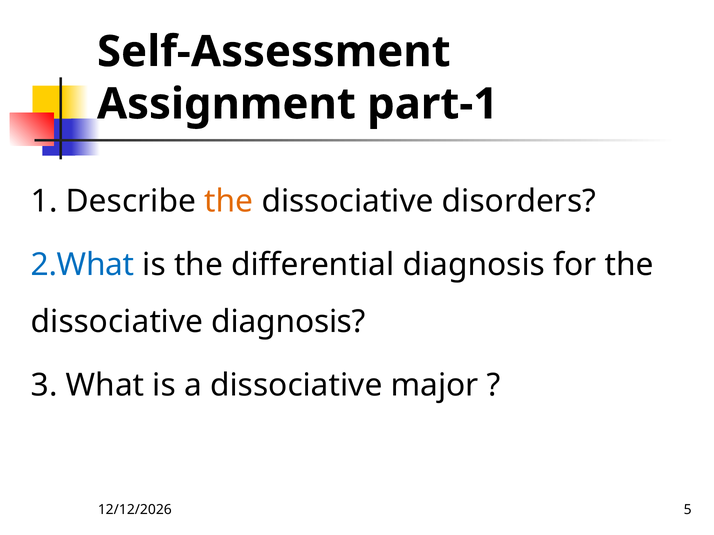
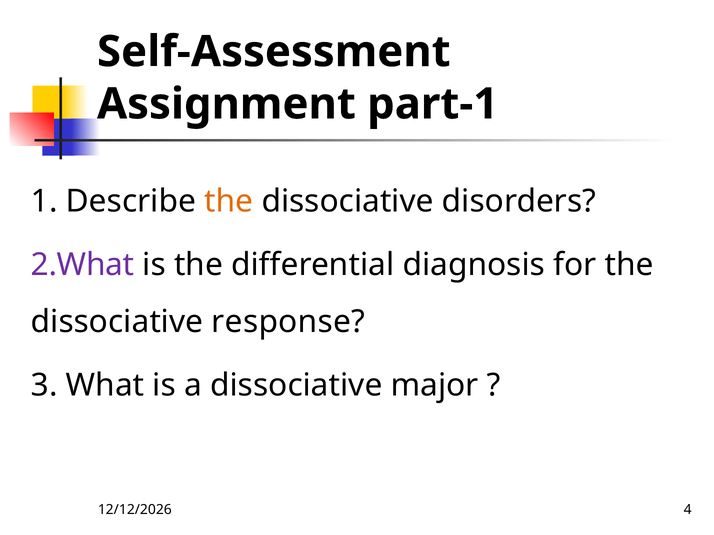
2.What colour: blue -> purple
dissociative diagnosis: diagnosis -> response
5: 5 -> 4
